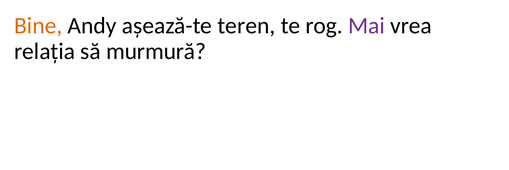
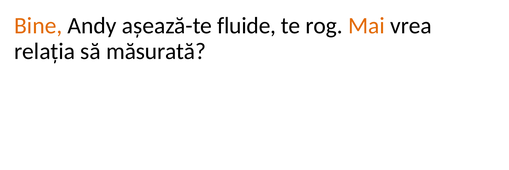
teren: teren -> fluide
Mai colour: purple -> orange
murmură: murmură -> măsurată
